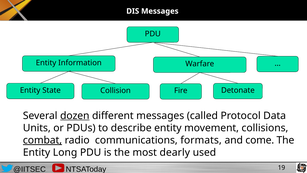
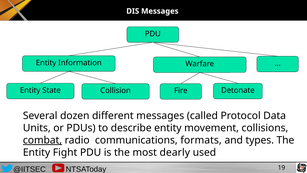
dozen underline: present -> none
come: come -> types
Long: Long -> Fight
